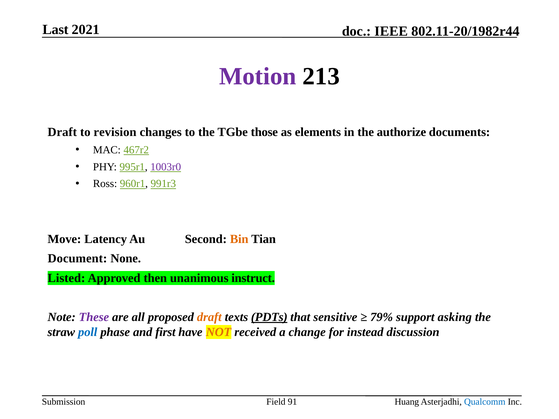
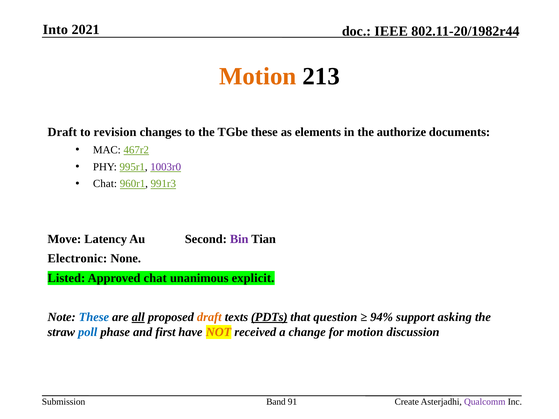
Last: Last -> Into
Motion at (258, 76) colour: purple -> orange
TGbe those: those -> these
Ross at (105, 184): Ross -> Chat
Bin colour: orange -> purple
Document: Document -> Electronic
Approved then: then -> chat
instruct: instruct -> explicit
These at (94, 317) colour: purple -> blue
all underline: none -> present
sensitive: sensitive -> question
79%: 79% -> 94%
for instead: instead -> motion
Field: Field -> Band
Huang: Huang -> Create
Qualcomm colour: blue -> purple
